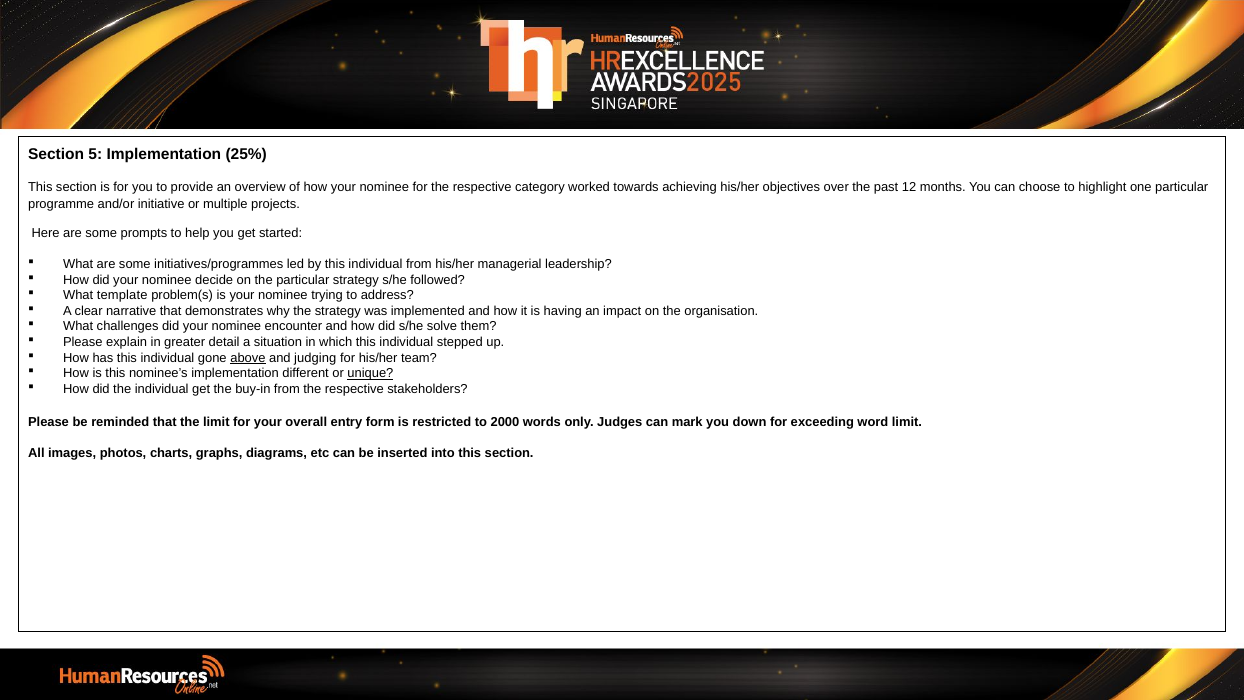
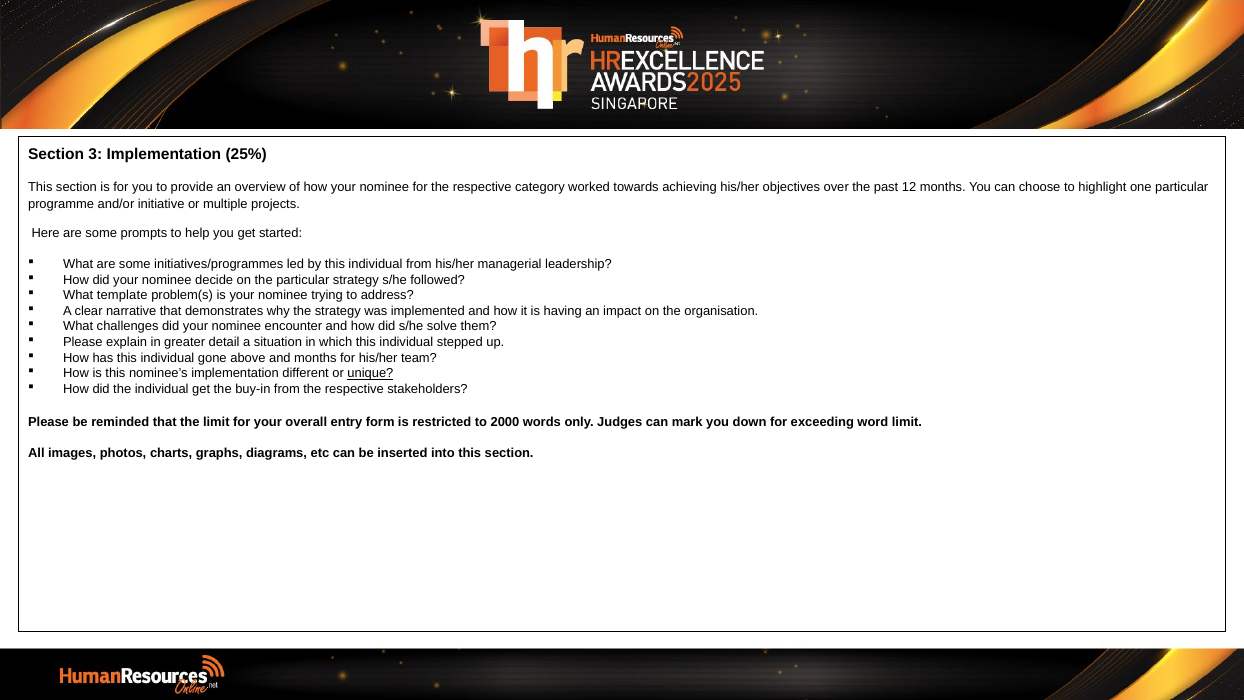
5: 5 -> 3
above underline: present -> none
and judging: judging -> months
